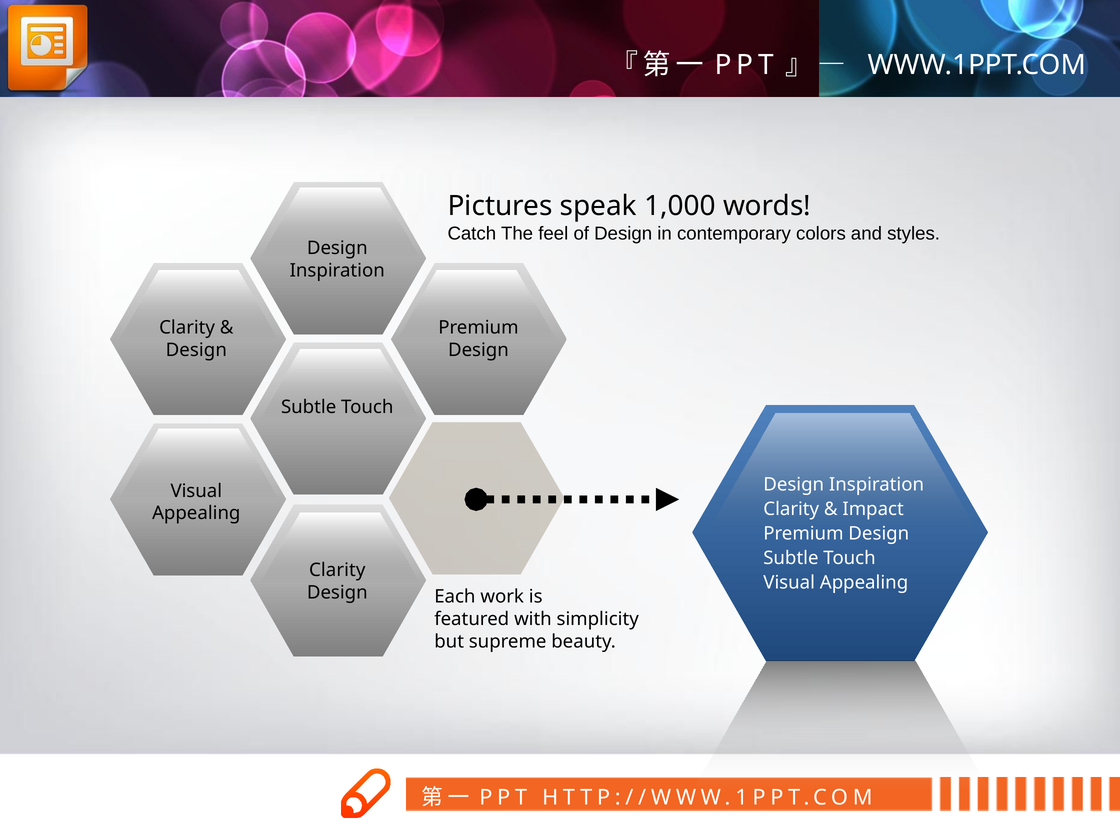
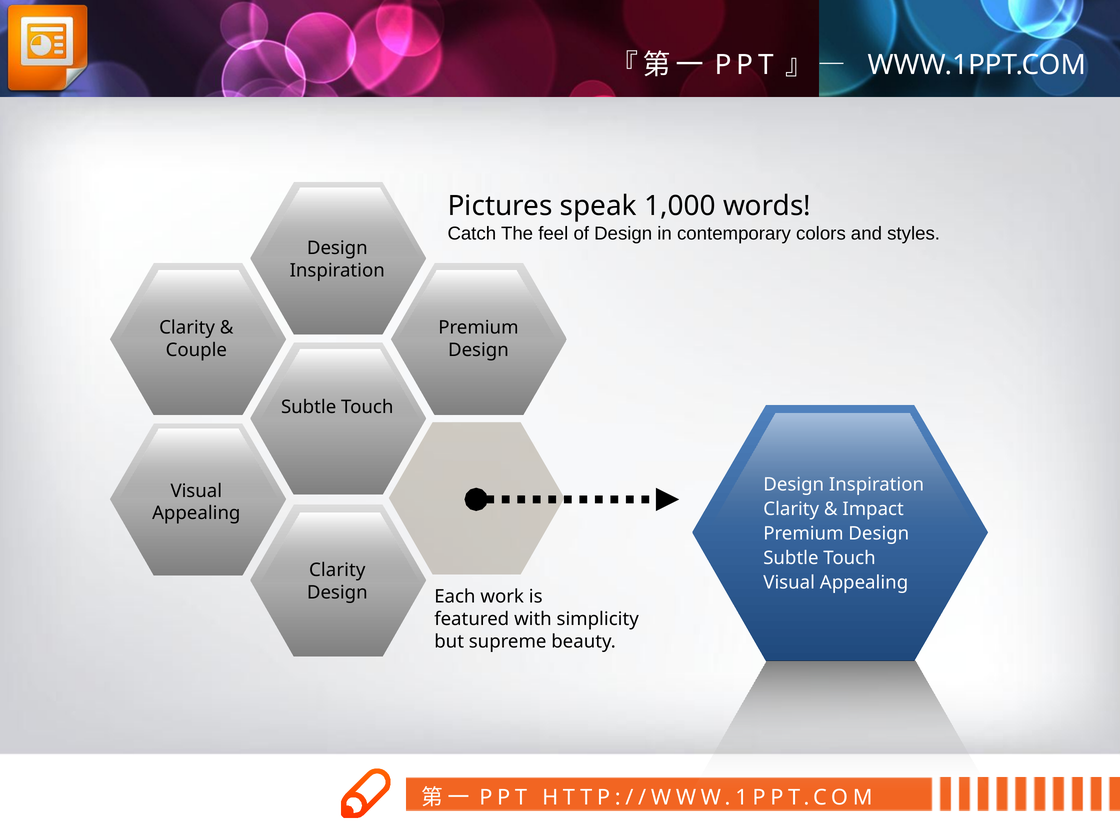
Design at (196, 350): Design -> Couple
